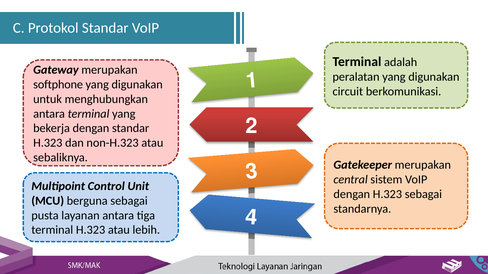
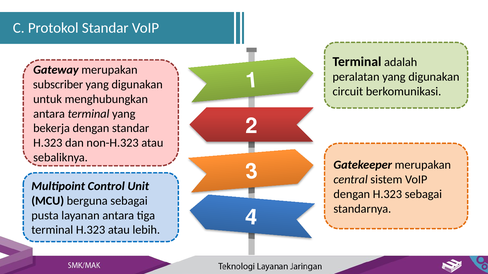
softphone: softphone -> subscriber
